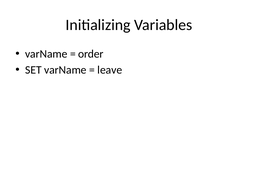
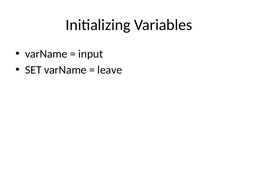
order: order -> input
